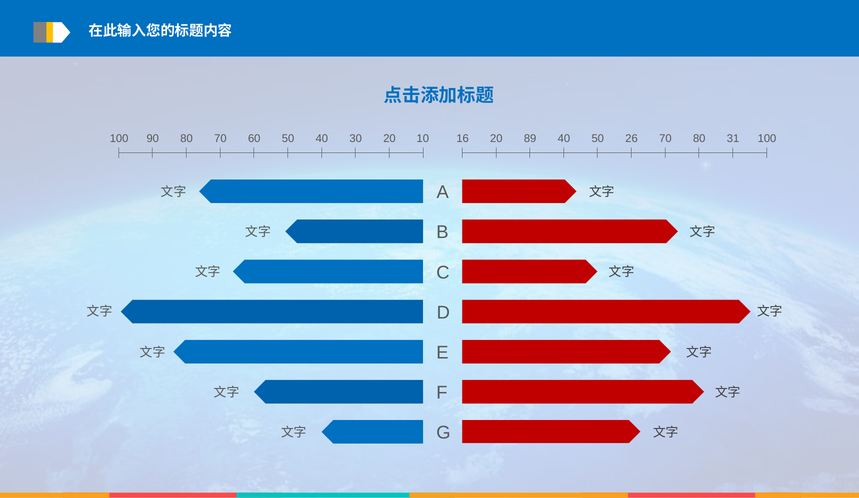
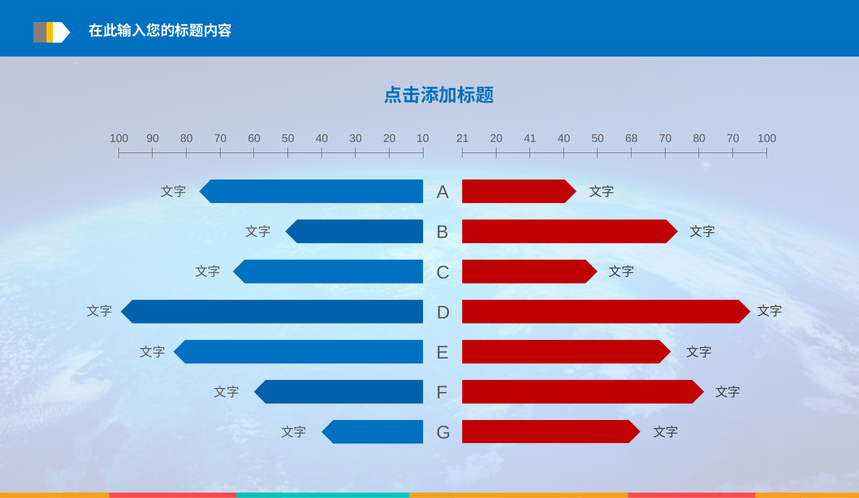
16: 16 -> 21
89: 89 -> 41
26: 26 -> 68
80 31: 31 -> 70
